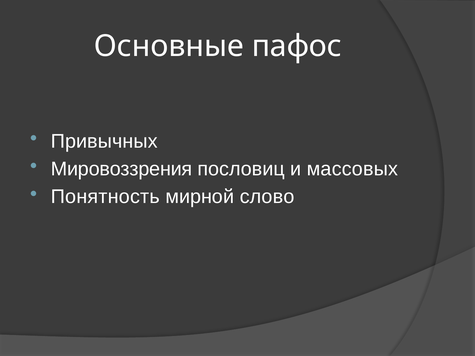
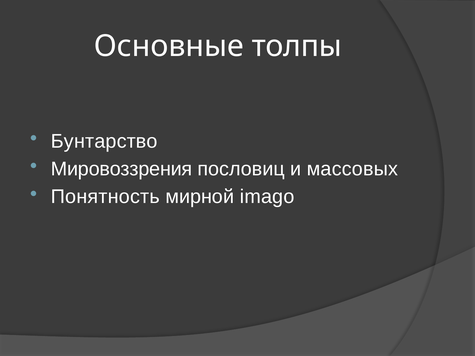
пафос: пафос -> толпы
Привычных: Привычных -> Бунтарство
слово: слово -> imagо
